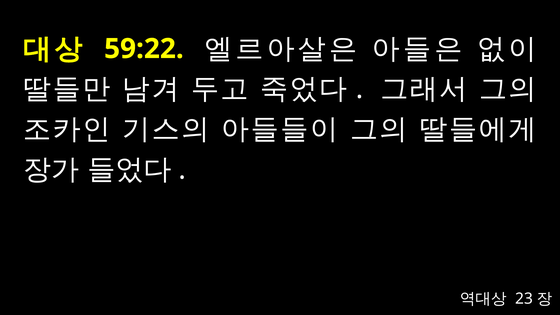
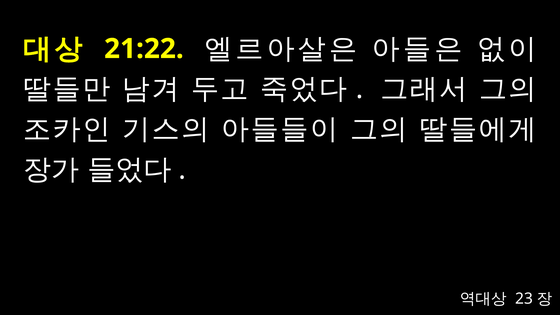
59:22: 59:22 -> 21:22
